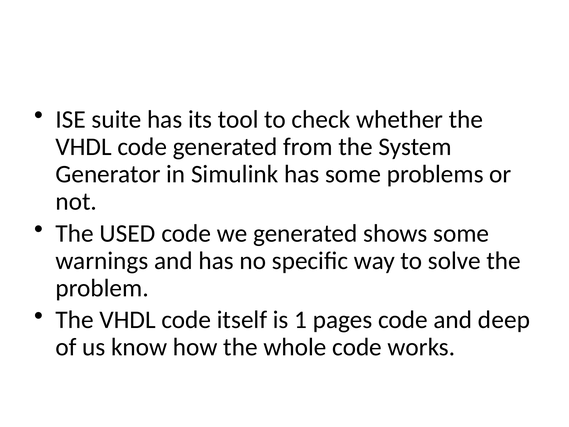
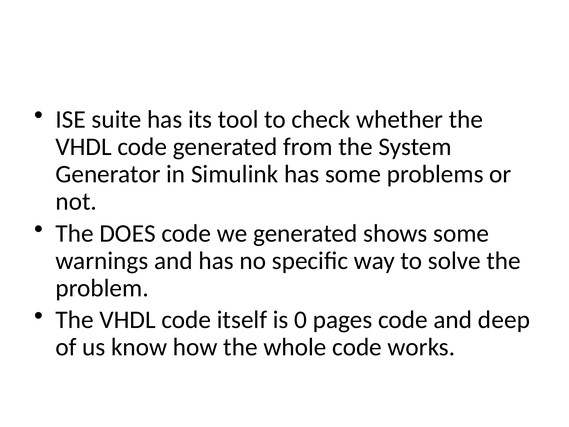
USED: USED -> DOES
1: 1 -> 0
